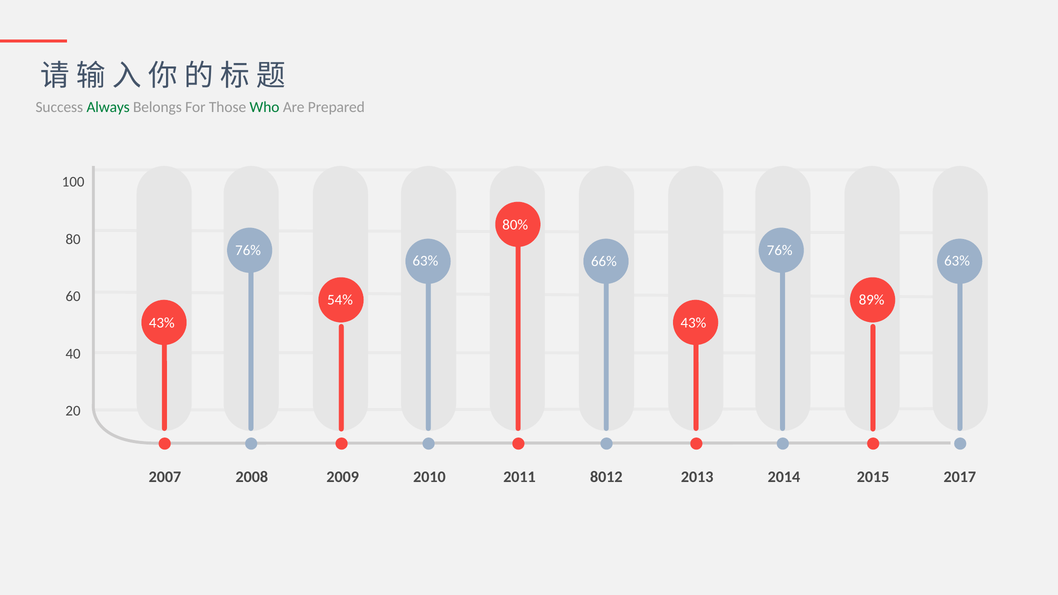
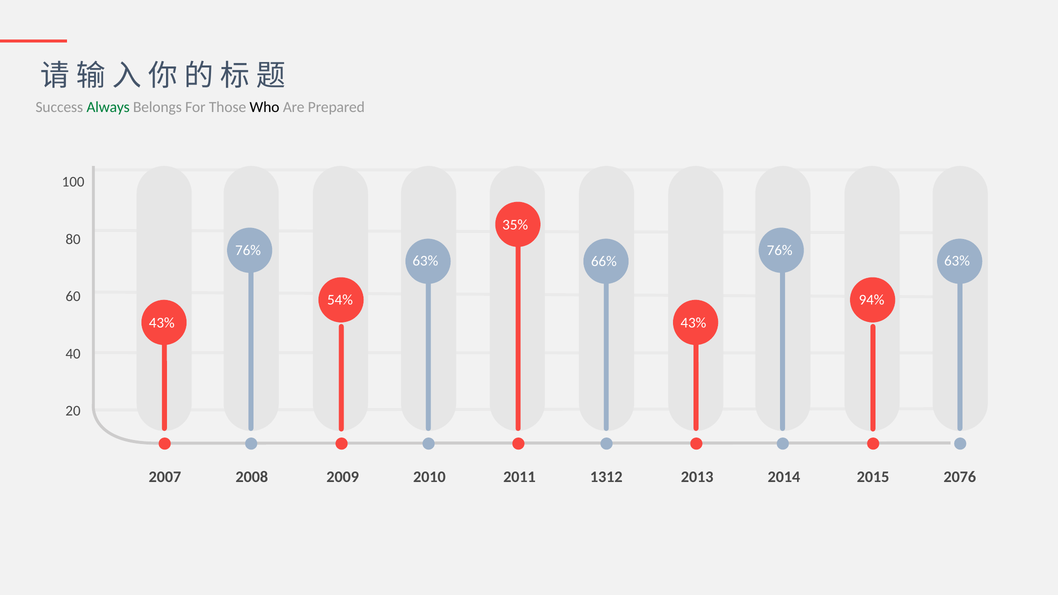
Who colour: green -> black
80%: 80% -> 35%
89%: 89% -> 94%
8012: 8012 -> 1312
2017: 2017 -> 2076
